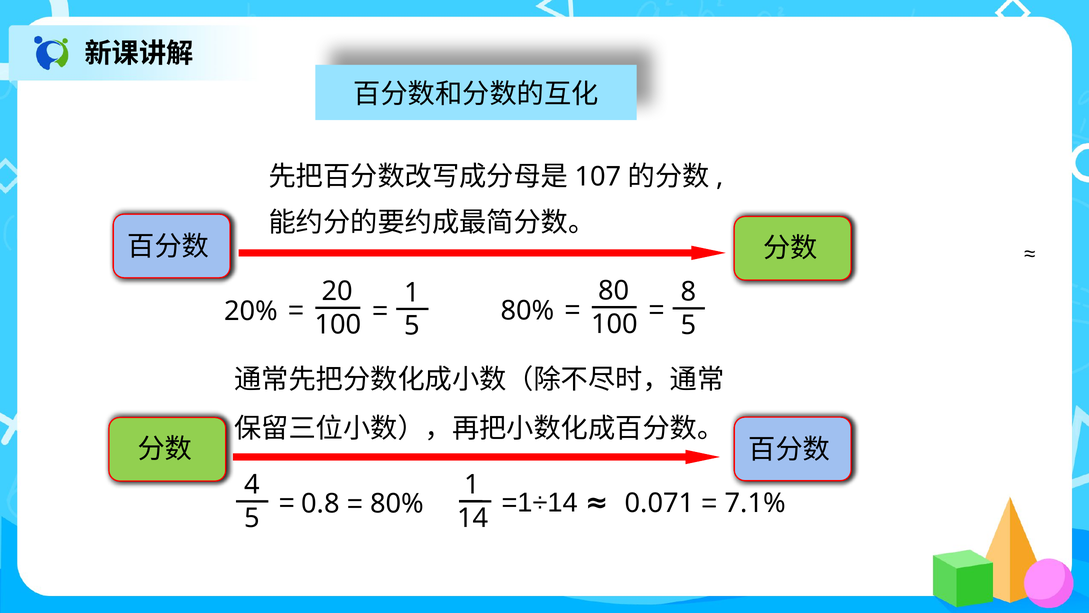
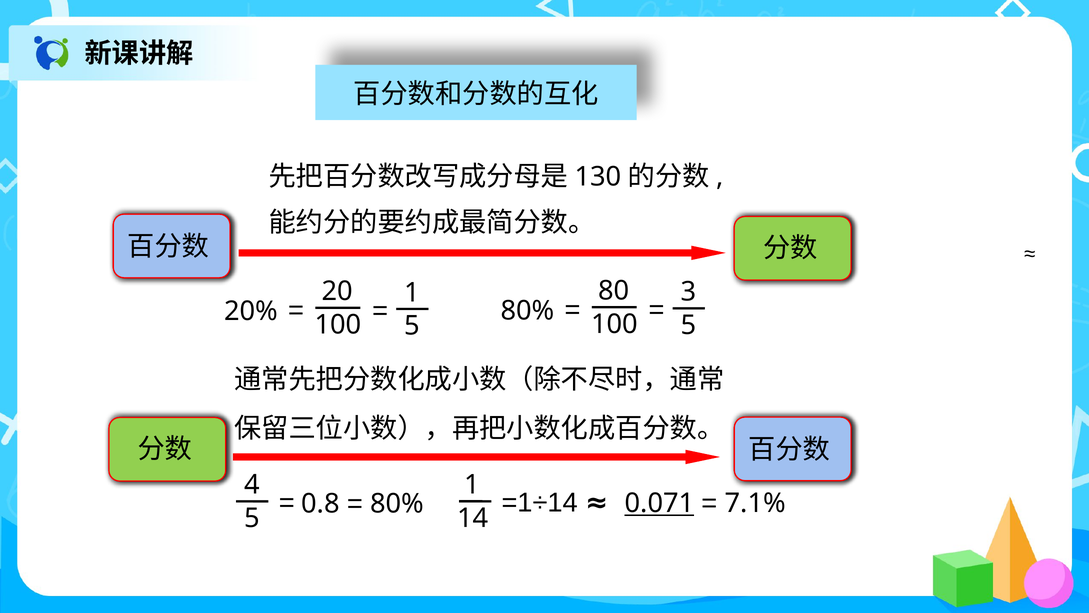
107: 107 -> 130
8: 8 -> 3
0.071 underline: none -> present
